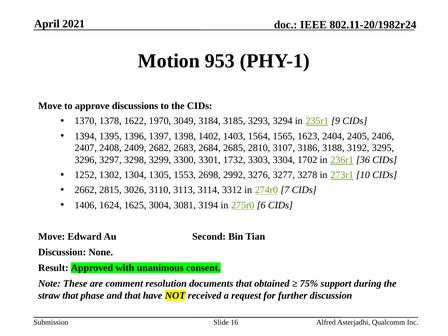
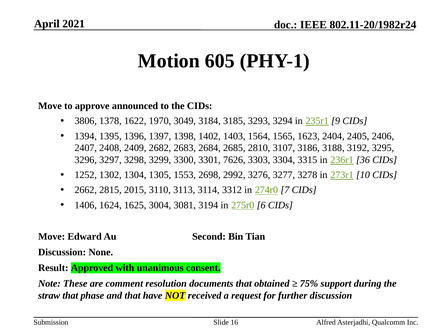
953: 953 -> 605
discussions: discussions -> announced
1370: 1370 -> 3806
1732: 1732 -> 7626
1702: 1702 -> 3315
3026: 3026 -> 2015
